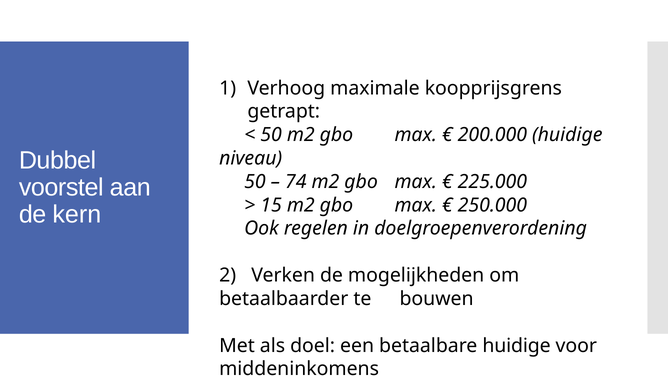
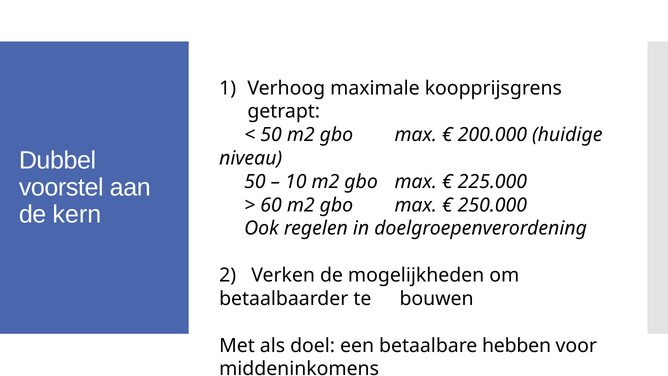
74: 74 -> 10
15: 15 -> 60
betaalbare huidige: huidige -> hebben
